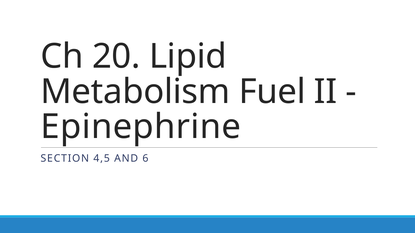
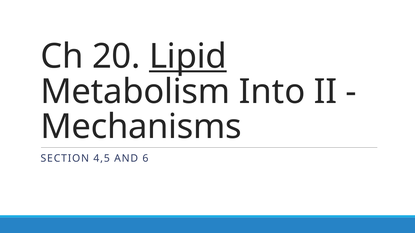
Lipid underline: none -> present
Fuel: Fuel -> Into
Epinephrine: Epinephrine -> Mechanisms
